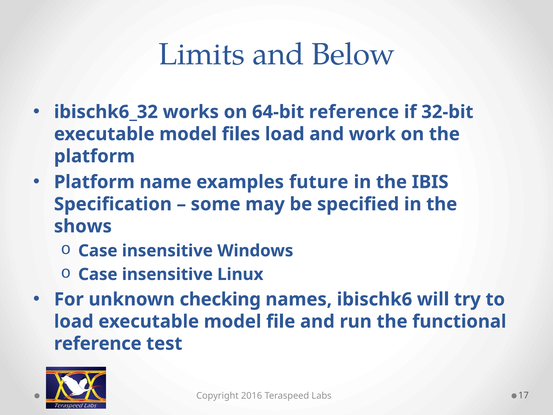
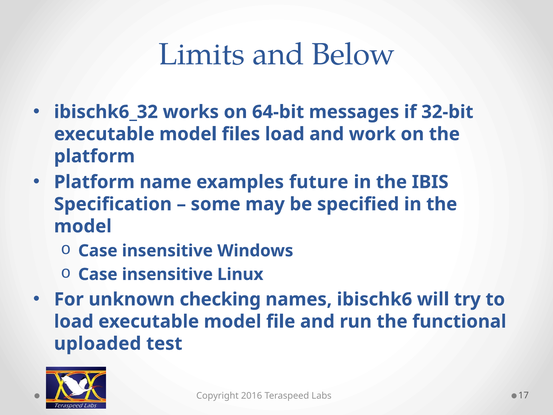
64-bit reference: reference -> messages
shows at (83, 226): shows -> model
reference at (98, 343): reference -> uploaded
